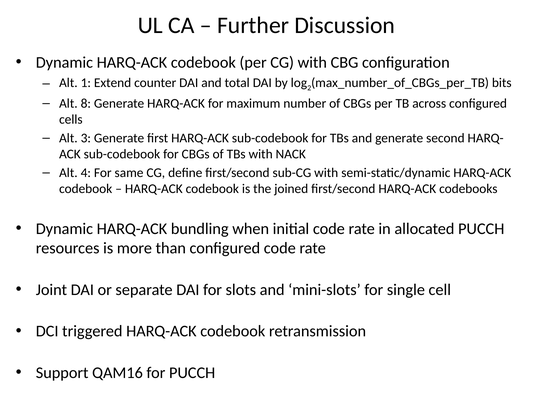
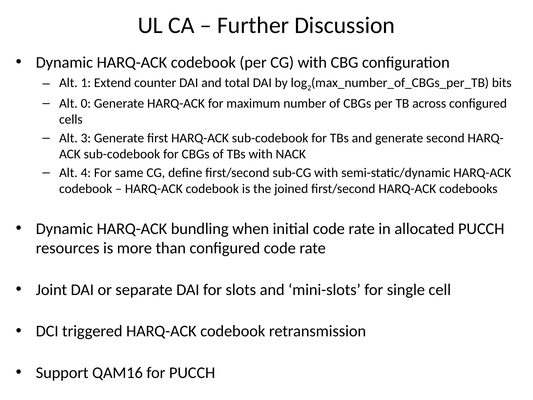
8: 8 -> 0
